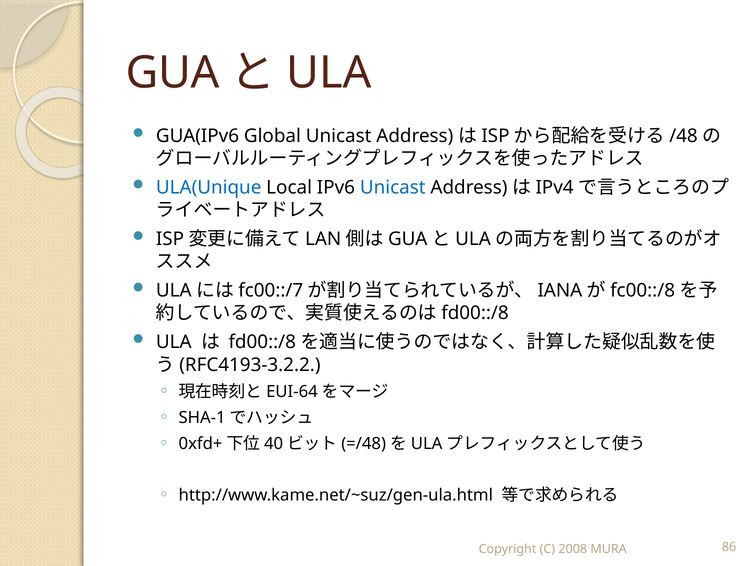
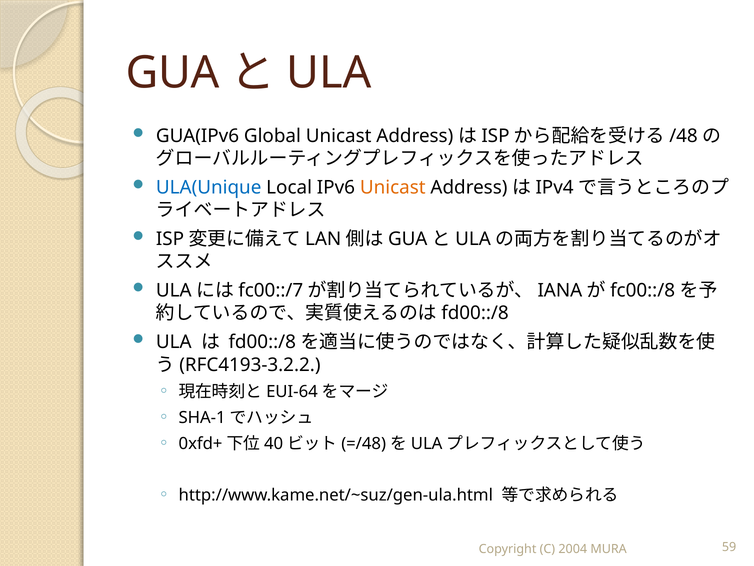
Unicast at (393, 187) colour: blue -> orange
2008: 2008 -> 2004
86: 86 -> 59
